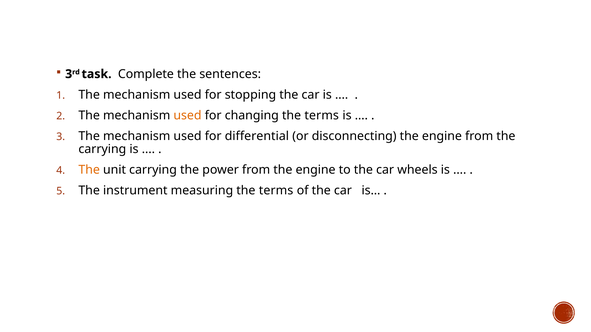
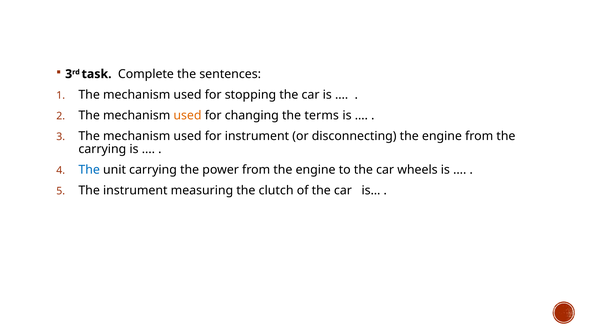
for differential: differential -> instrument
The at (89, 170) colour: orange -> blue
measuring the terms: terms -> clutch
